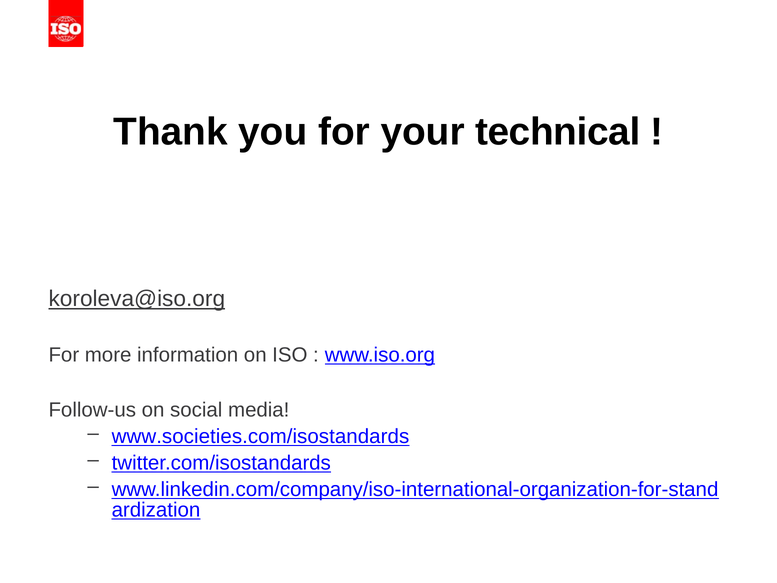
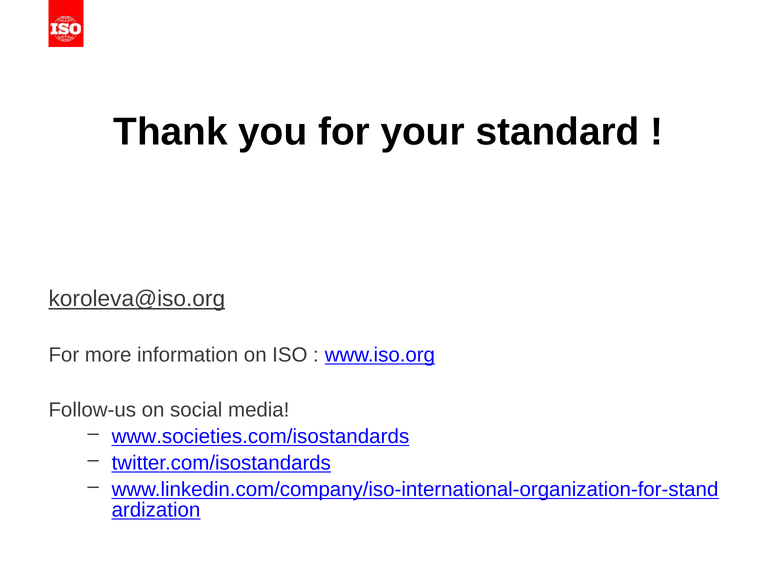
technical: technical -> standard
